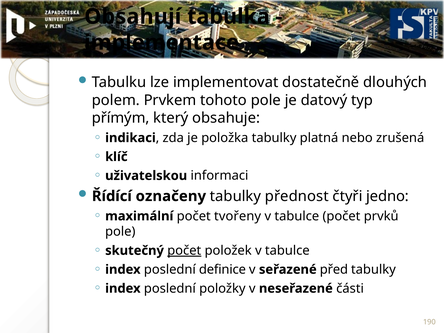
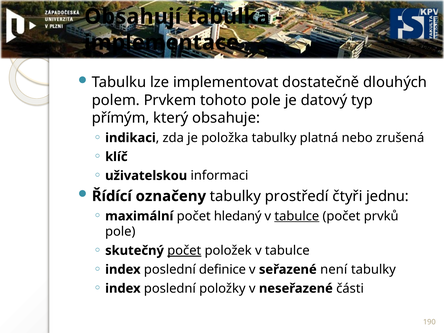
přednost: přednost -> prostředí
jedno: jedno -> jednu
tvořeny: tvořeny -> hledaný
tabulce at (297, 216) underline: none -> present
před: před -> není
